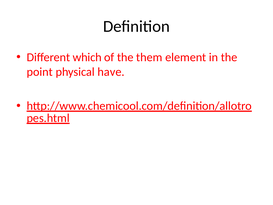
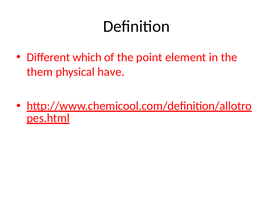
them: them -> point
point: point -> them
